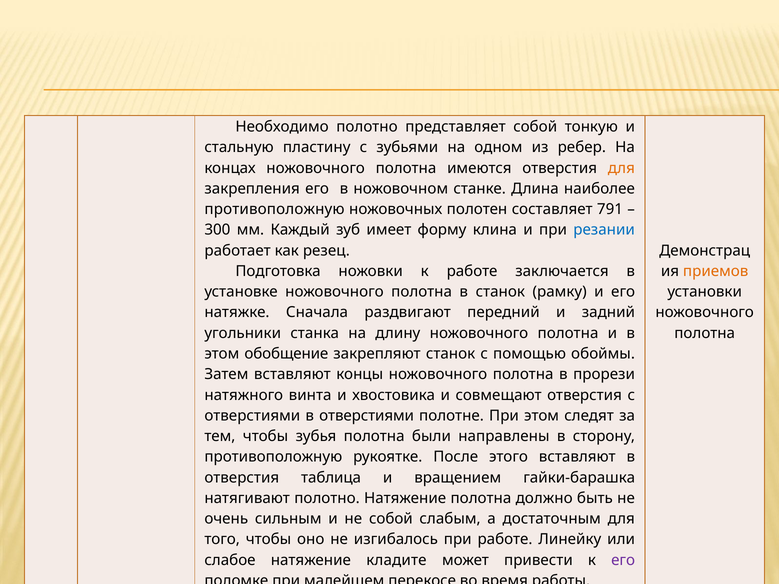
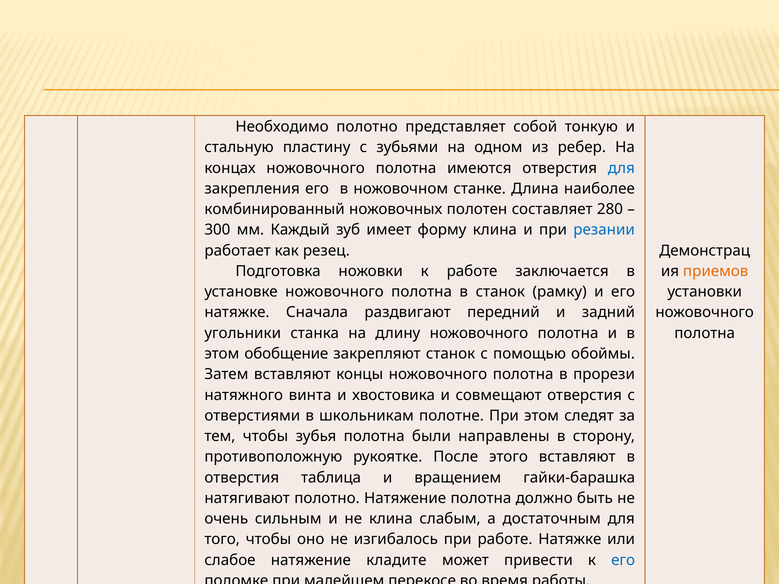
для at (621, 168) colour: orange -> blue
противоположную at (275, 209): противоположную -> комбинированный
791: 791 -> 280
в отверстиями: отверстиями -> школьникам
не собой: собой -> клина
работе Линейку: Линейку -> Натяжке
его at (623, 560) colour: purple -> blue
